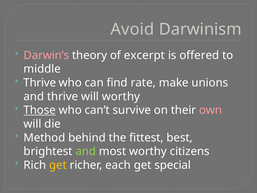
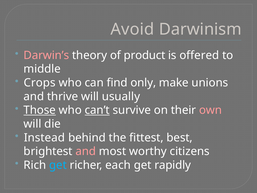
excerpt: excerpt -> product
Thrive at (40, 83): Thrive -> Crops
rate: rate -> only
will worthy: worthy -> usually
can’t underline: none -> present
Method: Method -> Instead
and at (86, 151) colour: light green -> pink
get at (58, 165) colour: yellow -> light blue
special: special -> rapidly
